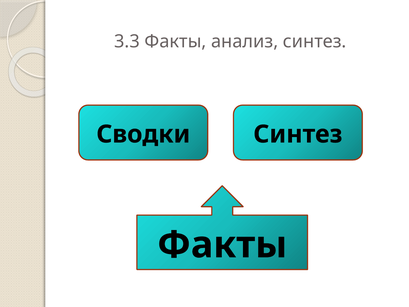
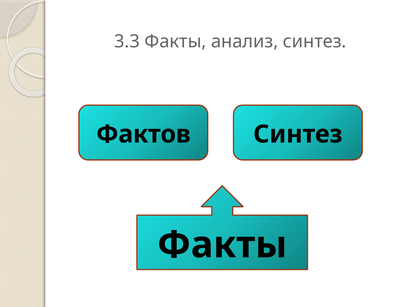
Сводки: Сводки -> Фактов
